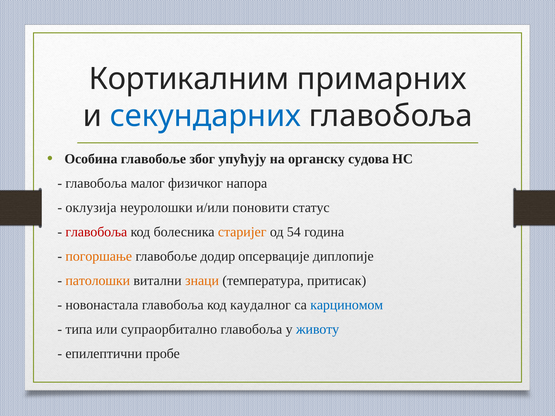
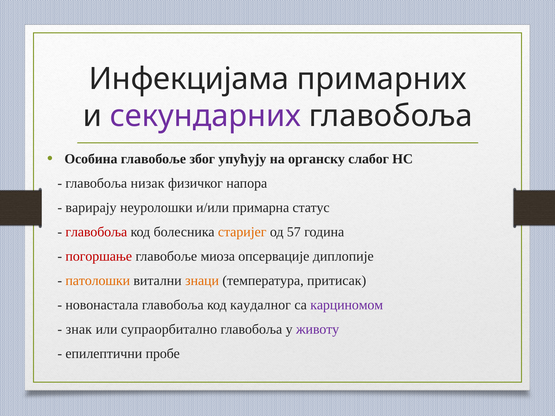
Кортикалним: Кортикалним -> Инфекцијама
секундарних colour: blue -> purple
судова: судова -> слабог
малог: малог -> низaк
оклузија: оклузија -> варирају
поновити: поновити -> примарна
54: 54 -> 57
погоршање colour: orange -> red
додир: додир -> миоза
карциномом colour: blue -> purple
типа: типа -> знак
животу colour: blue -> purple
